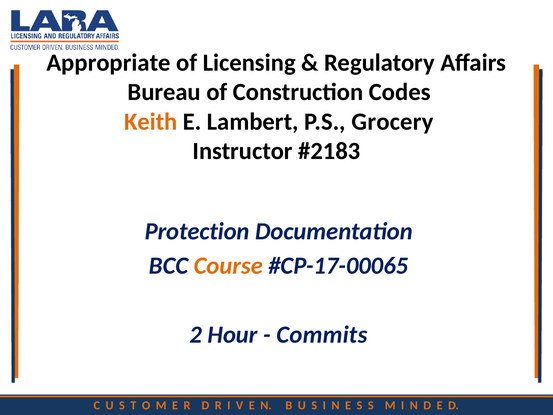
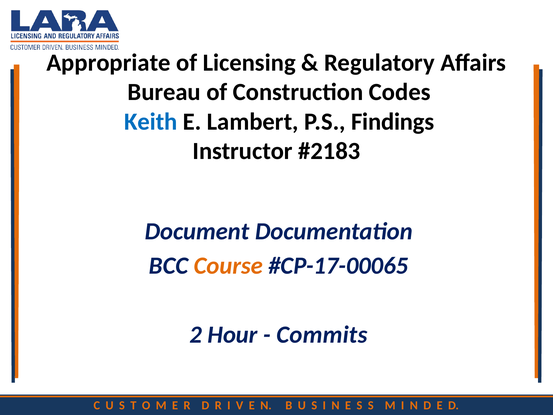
Keith colour: orange -> blue
Grocery: Grocery -> Findings
Protection: Protection -> Document
